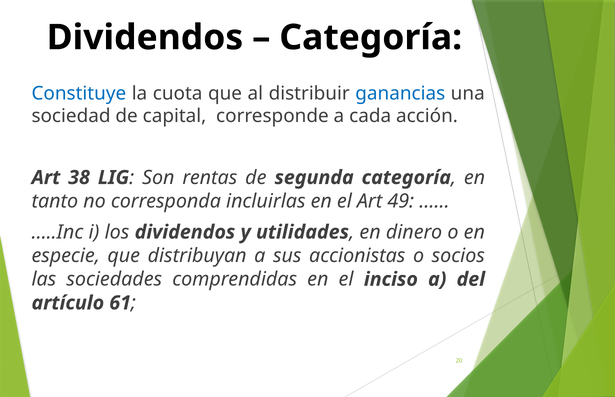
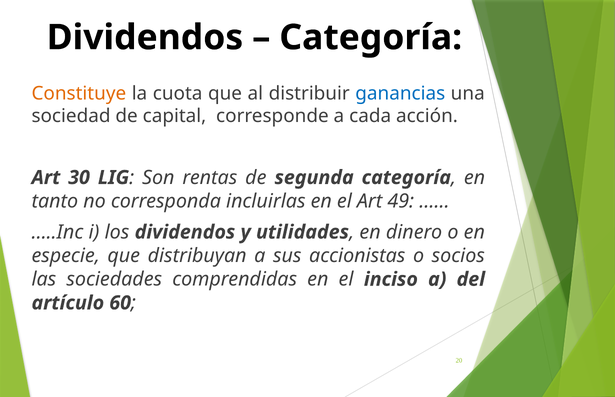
Constituye colour: blue -> orange
38: 38 -> 30
61: 61 -> 60
